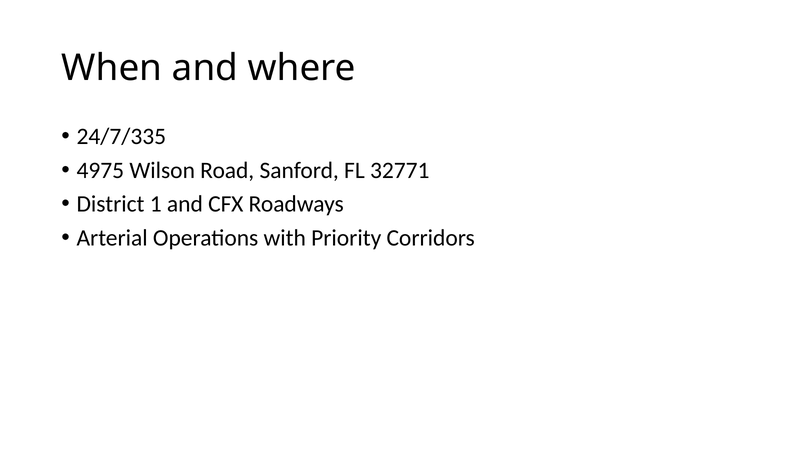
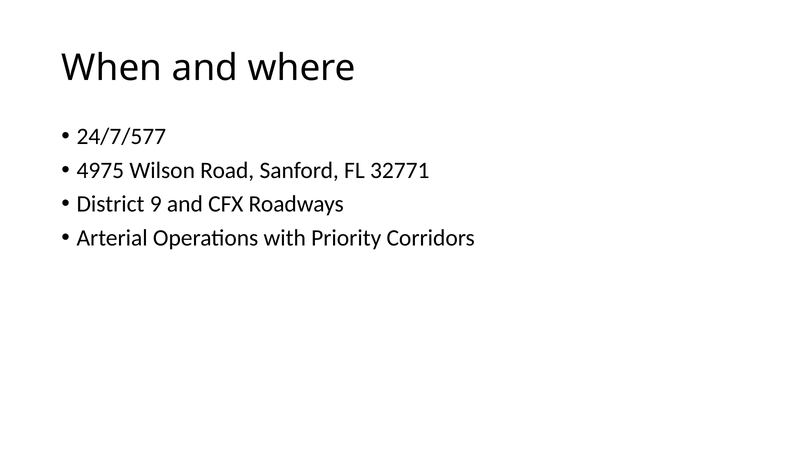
24/7/335: 24/7/335 -> 24/7/577
1: 1 -> 9
